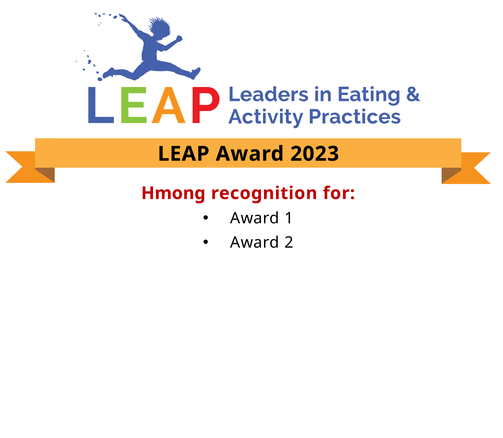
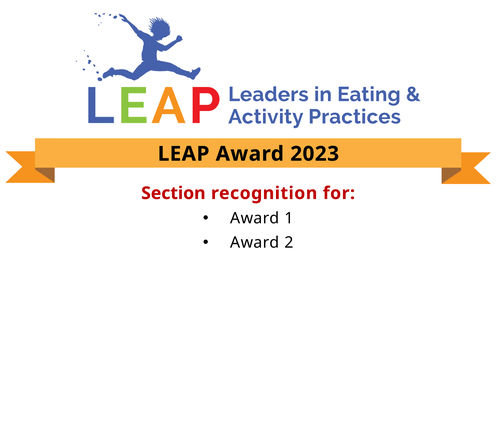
Hmong: Hmong -> Section
